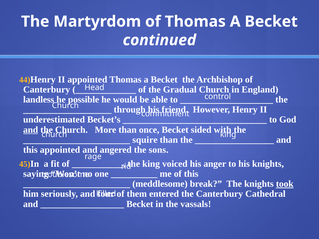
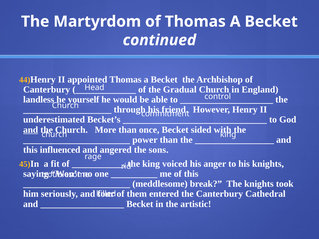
possible: possible -> yourself
squire: squire -> power
this appointed: appointed -> influenced
took underline: present -> none
vassals: vassals -> artistic
